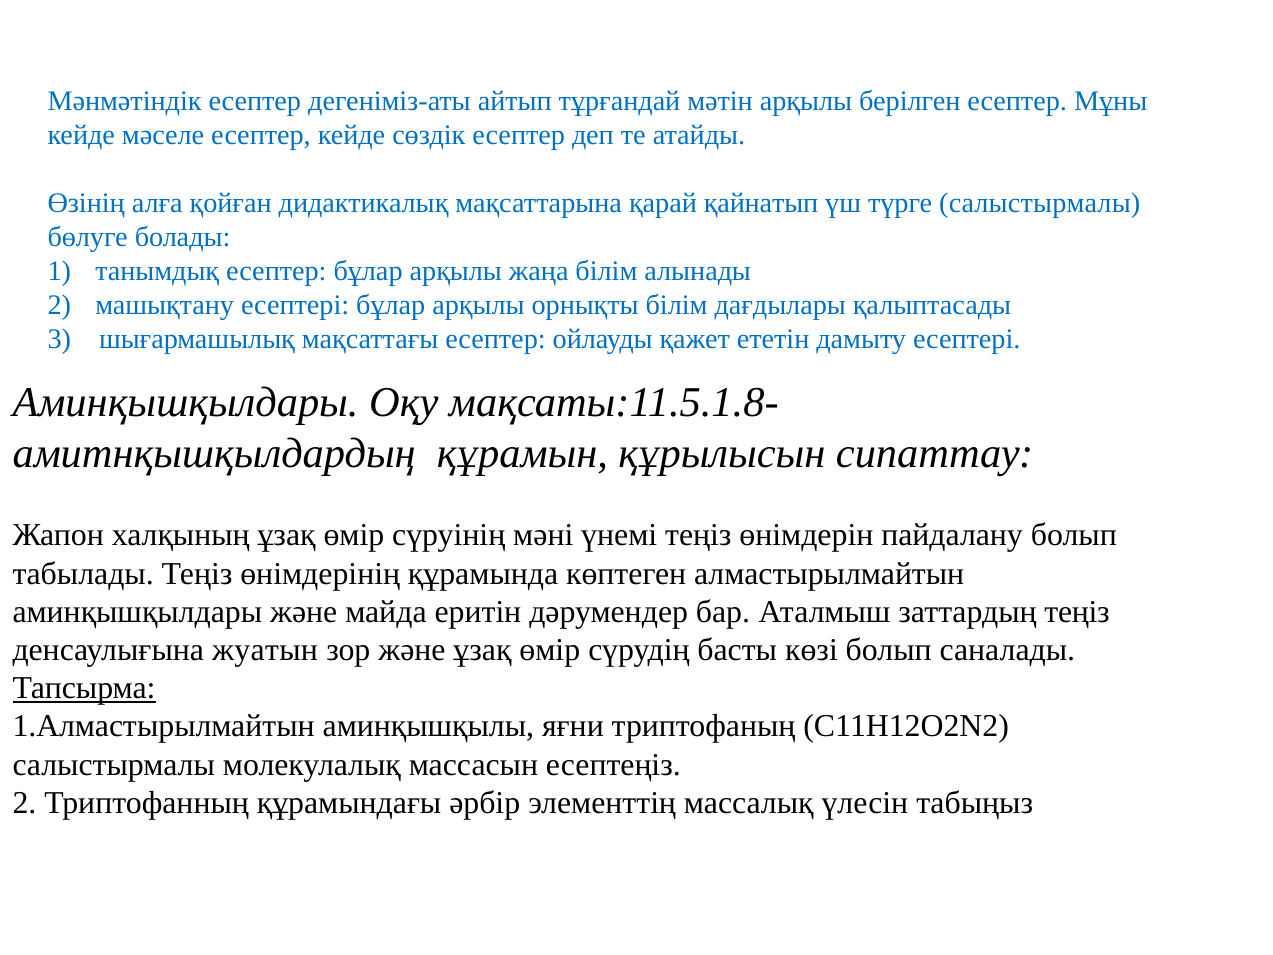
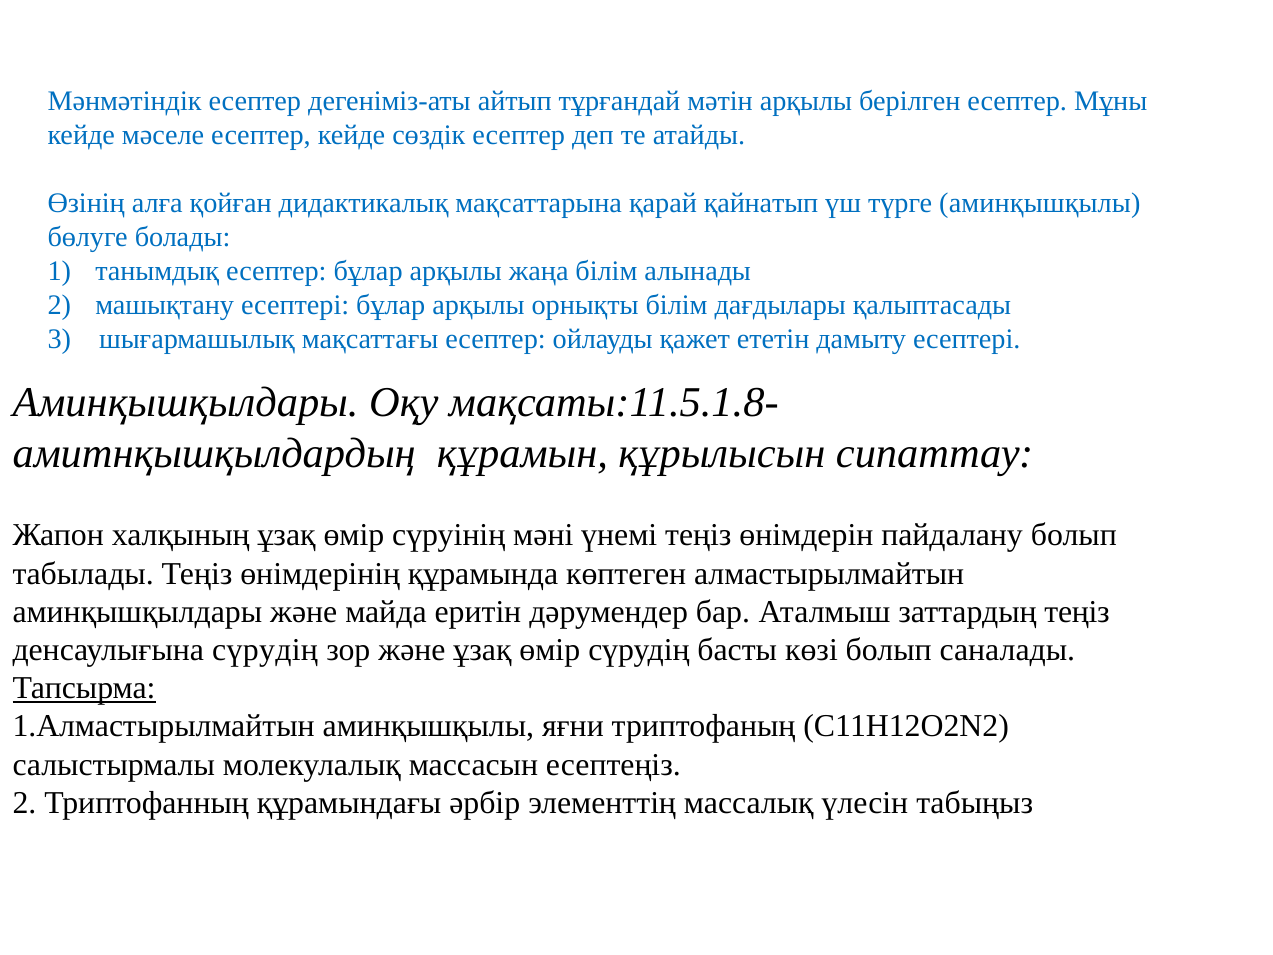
түрге салыстырмалы: салыстырмалы -> аминқышқылы
денсаулығына жуатын: жуатын -> сүрудің
